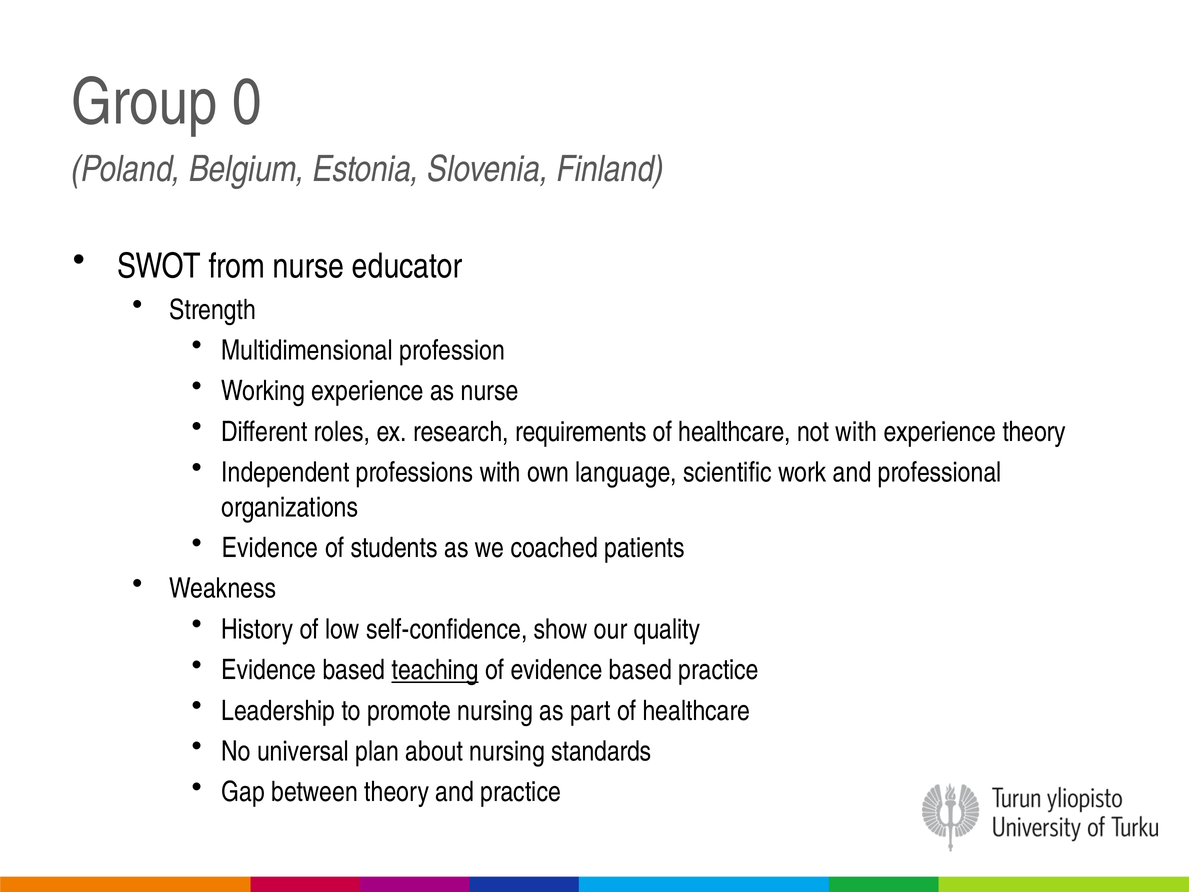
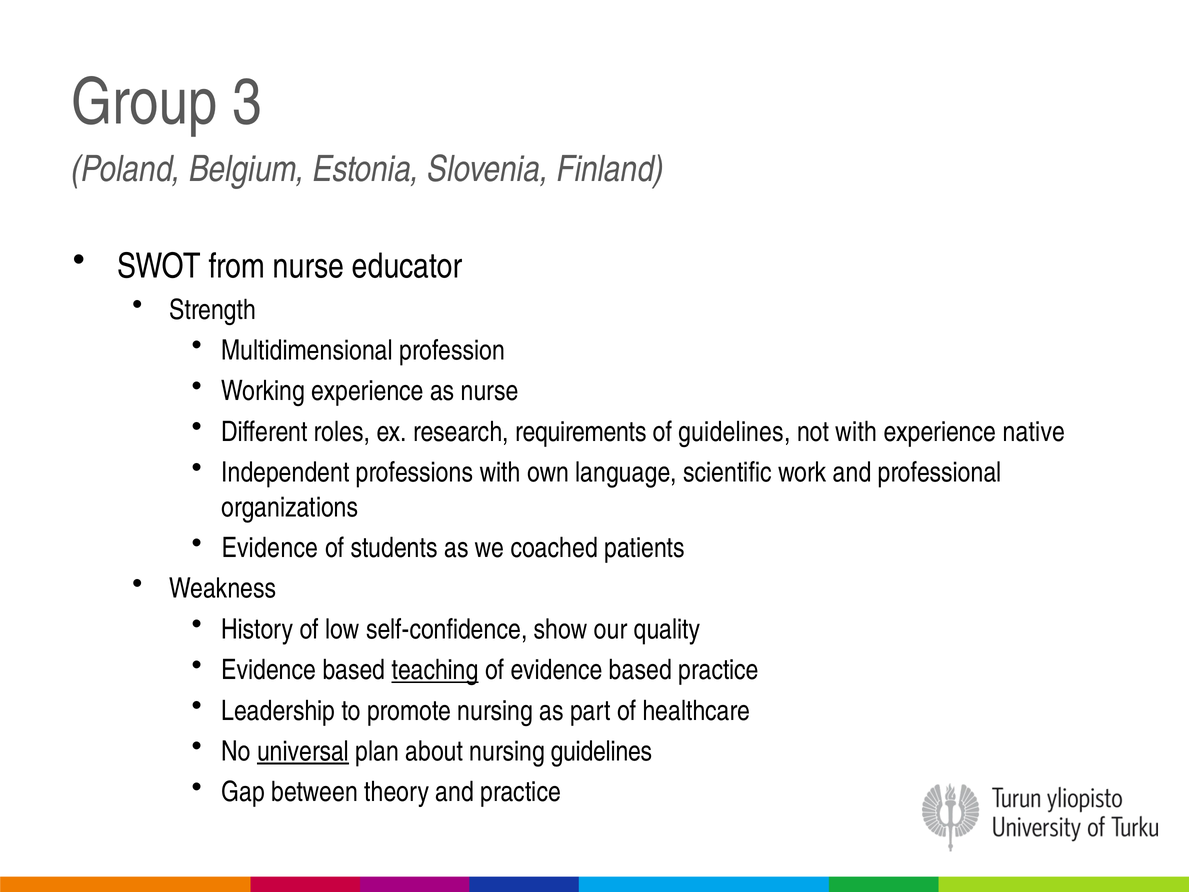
0: 0 -> 3
healthcare at (735, 432): healthcare -> guidelines
experience theory: theory -> native
universal underline: none -> present
nursing standards: standards -> guidelines
